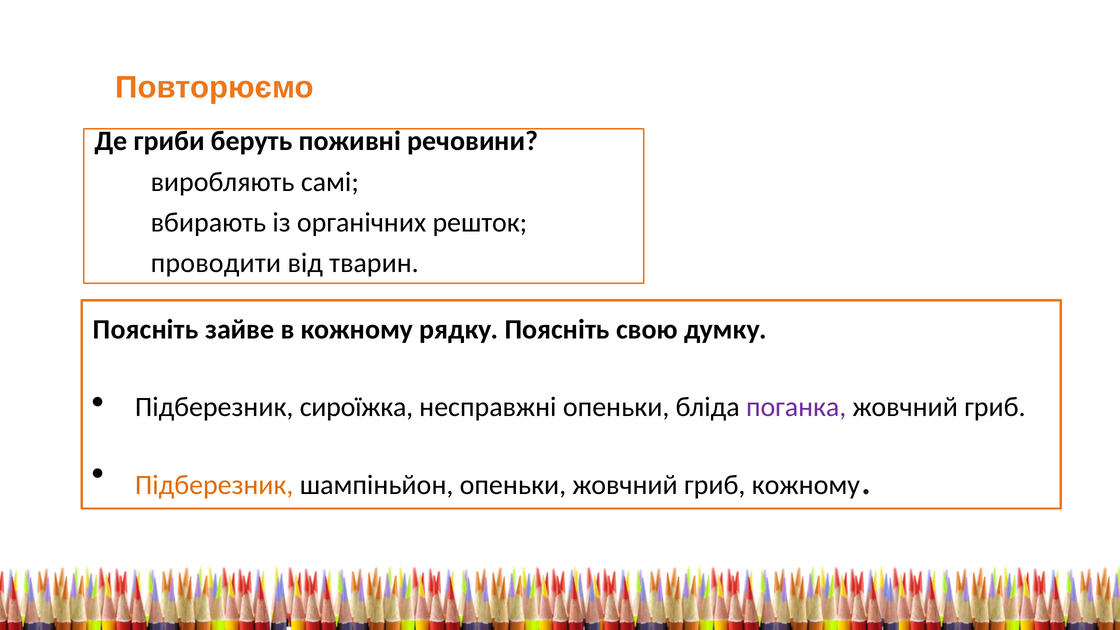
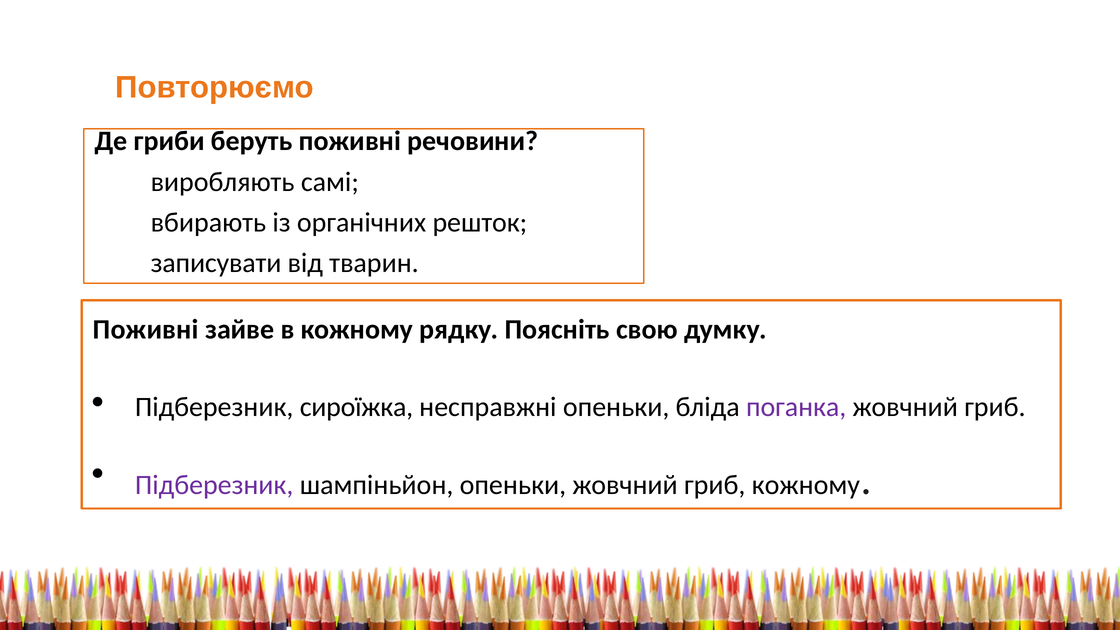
проводити: проводити -> записувати
Поясніть at (146, 330): Поясніть -> Поживні
Підберезник at (214, 485) colour: orange -> purple
